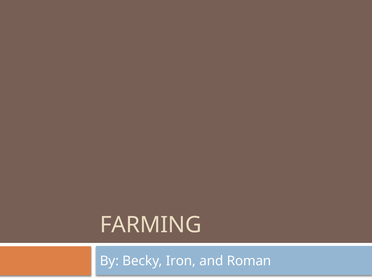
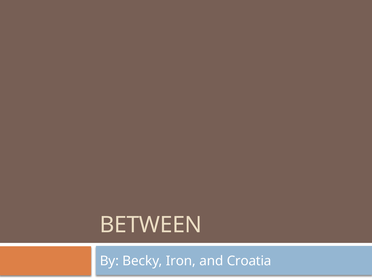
FARMING: FARMING -> BETWEEN
Roman: Roman -> Croatia
